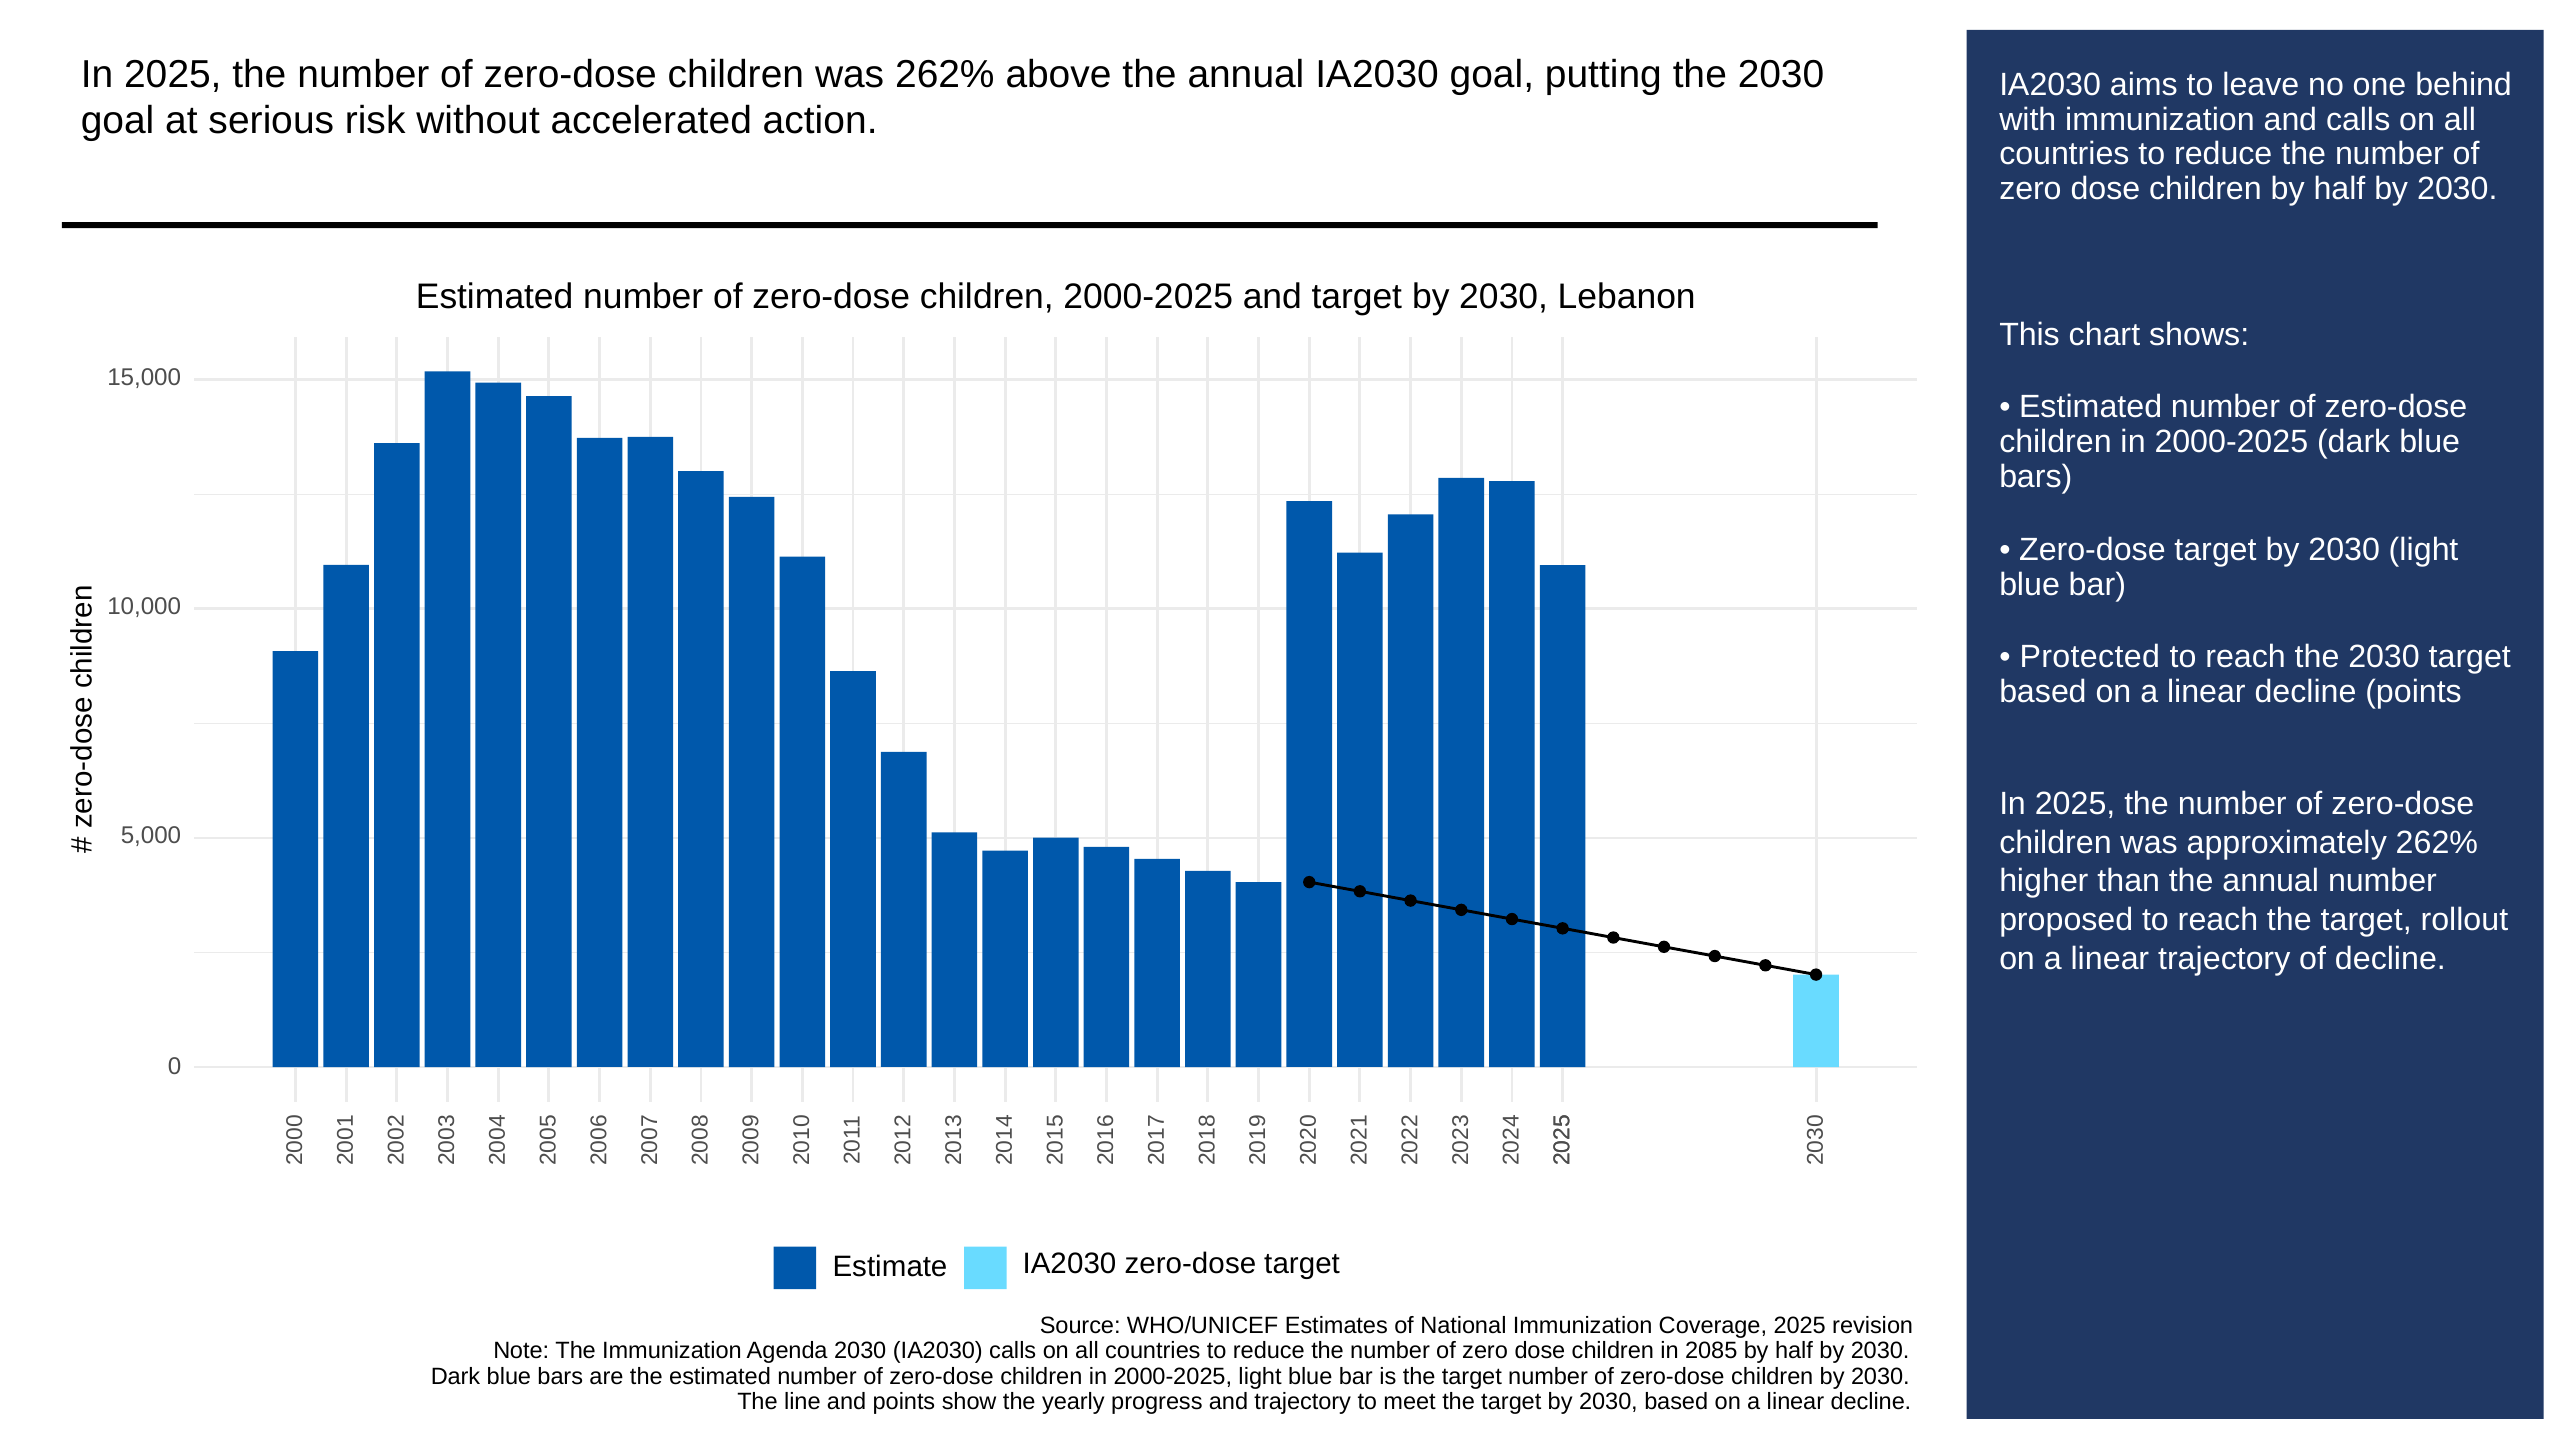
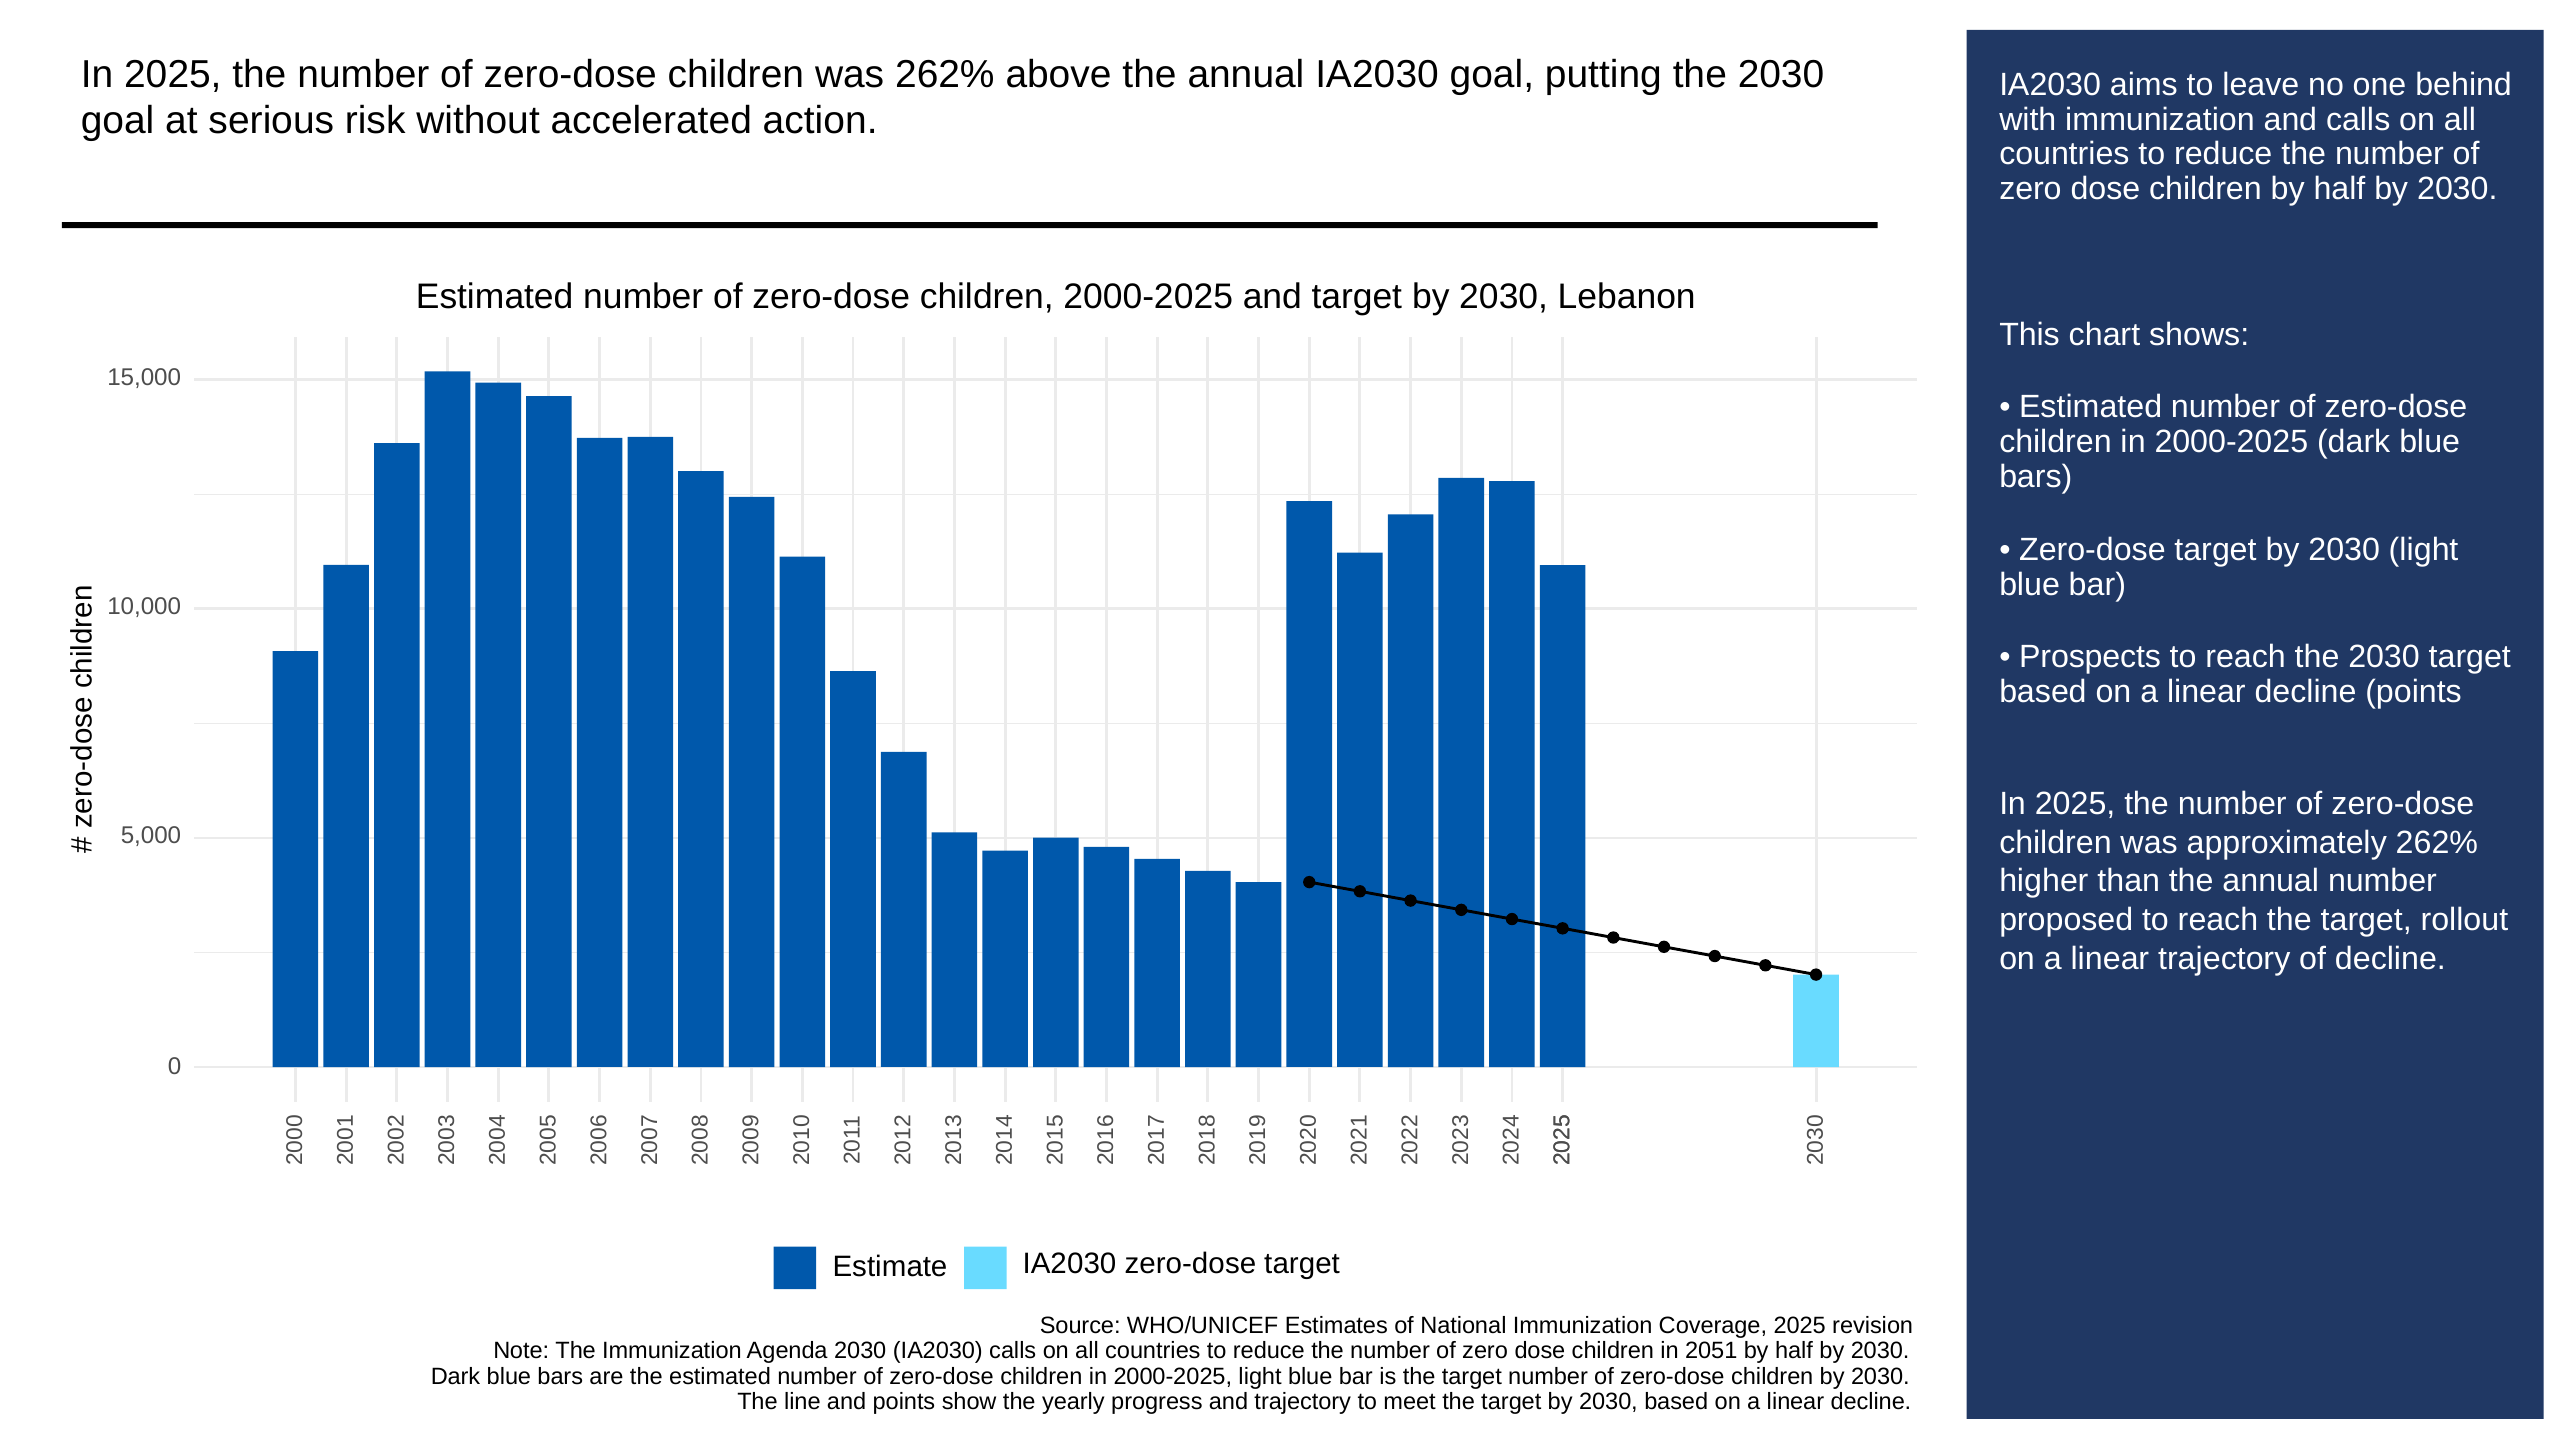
Protected: Protected -> Prospects
2085: 2085 -> 2051
